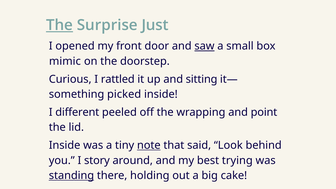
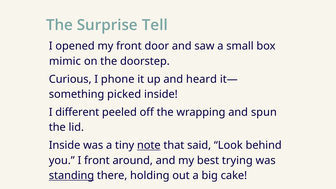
The at (59, 25) underline: present -> none
Just: Just -> Tell
saw underline: present -> none
rattled: rattled -> phone
sitting: sitting -> heard
point: point -> spun
I story: story -> front
